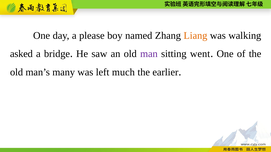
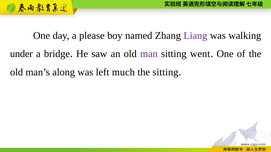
Liang colour: orange -> purple
asked: asked -> under
many: many -> along
the earlier: earlier -> sitting
